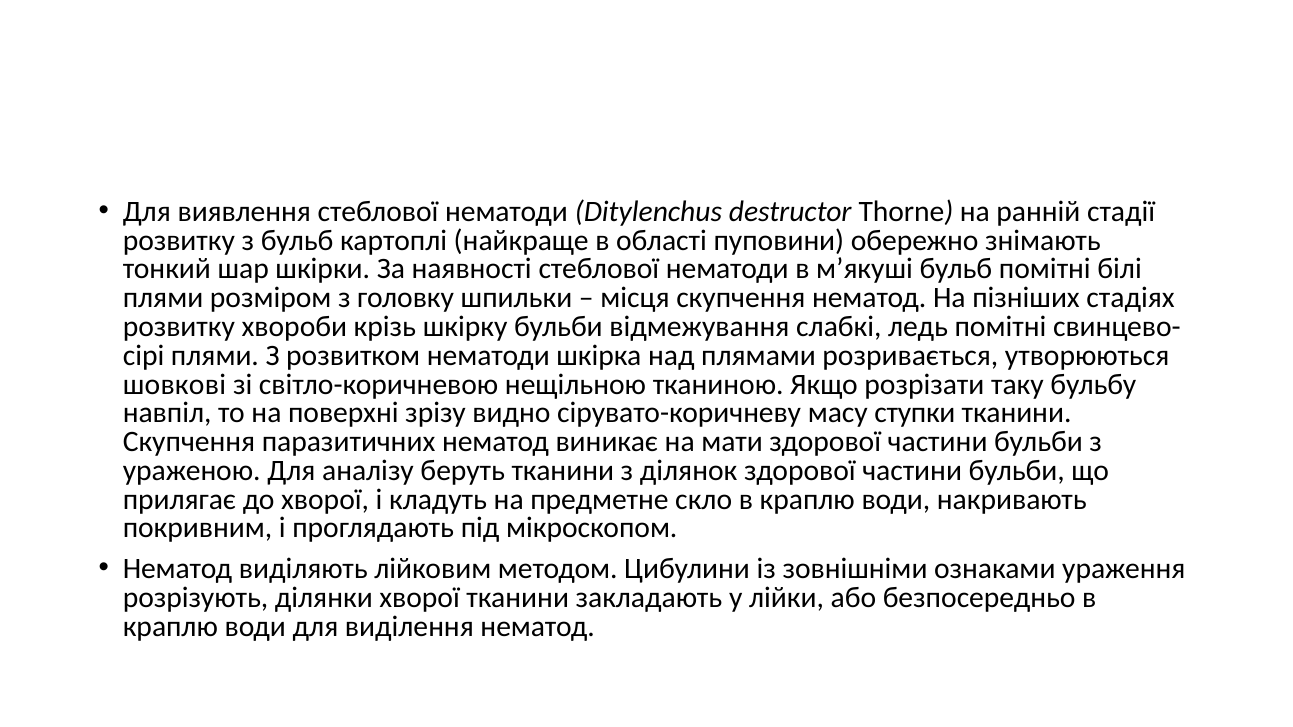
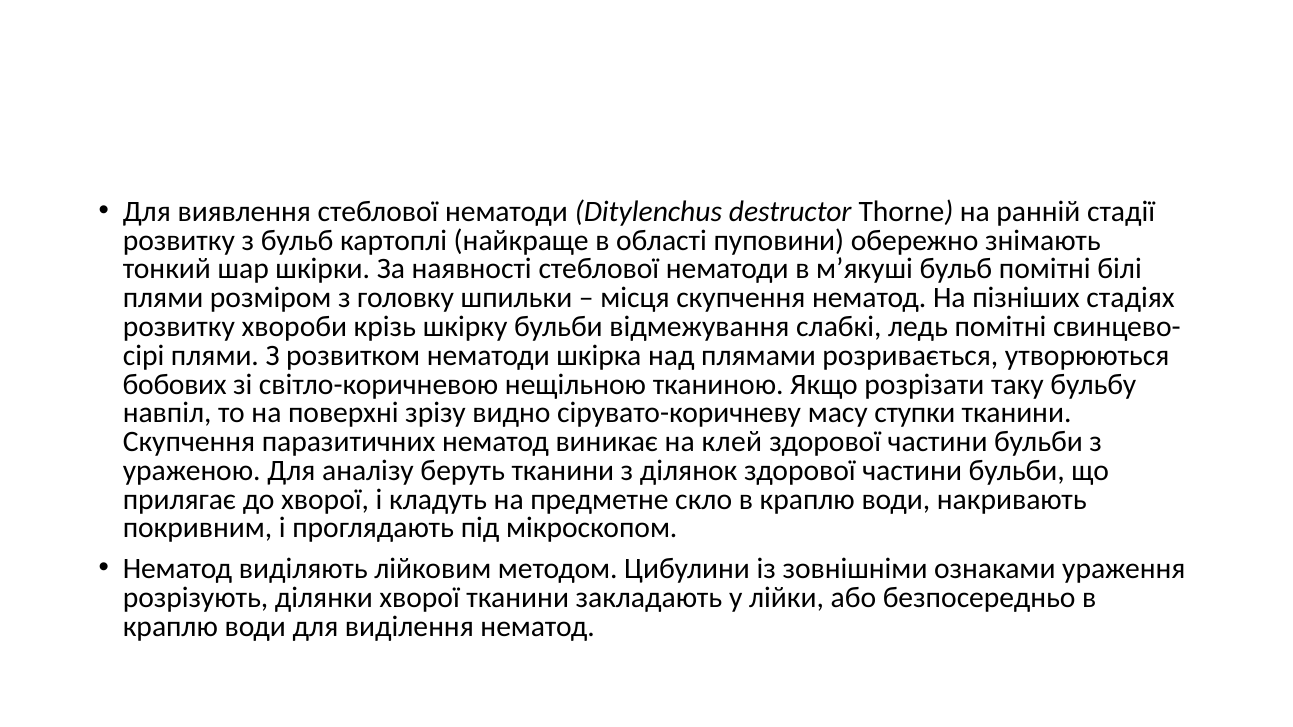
шовкові: шовкові -> бобових
мати: мати -> клей
